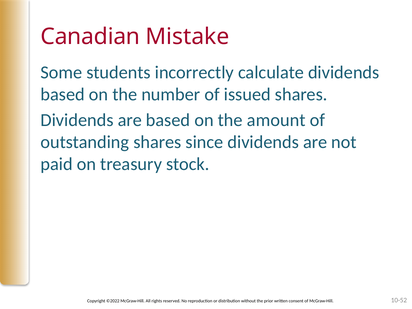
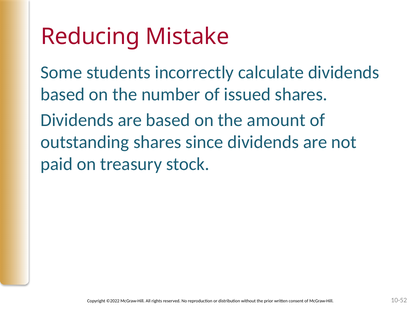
Canadian: Canadian -> Reducing
